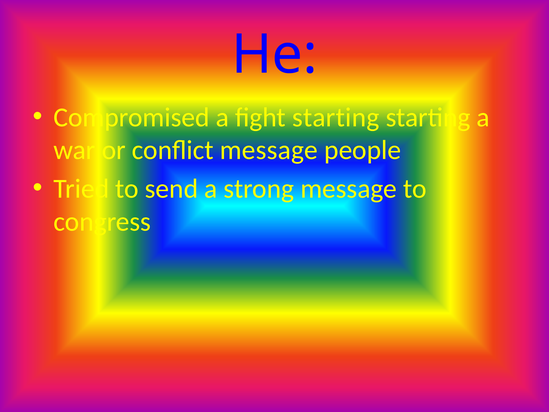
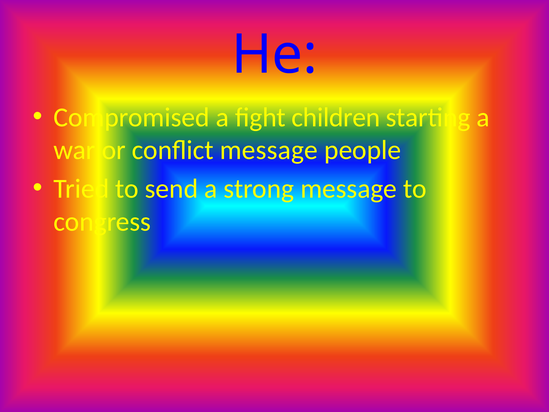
fight starting: starting -> children
